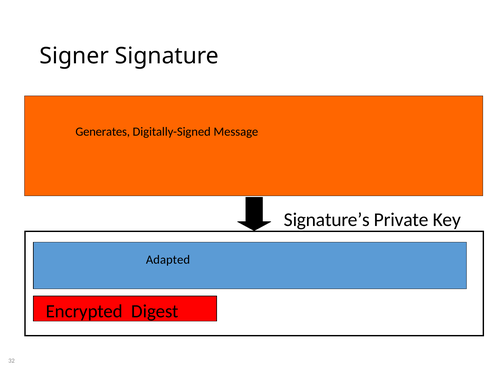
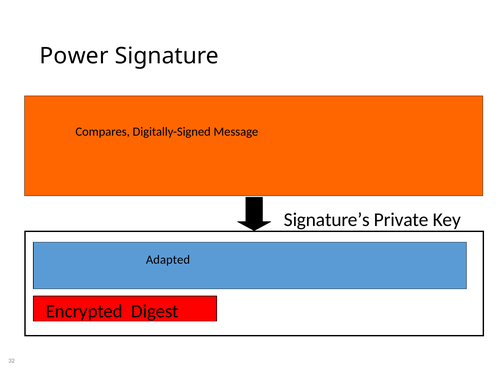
Signer: Signer -> Power
Generates: Generates -> Compares
